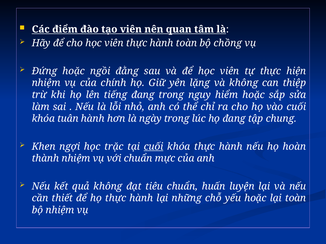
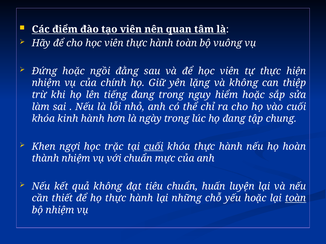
chồng: chồng -> vuông
tuân: tuân -> kinh
toàn at (296, 199) underline: none -> present
